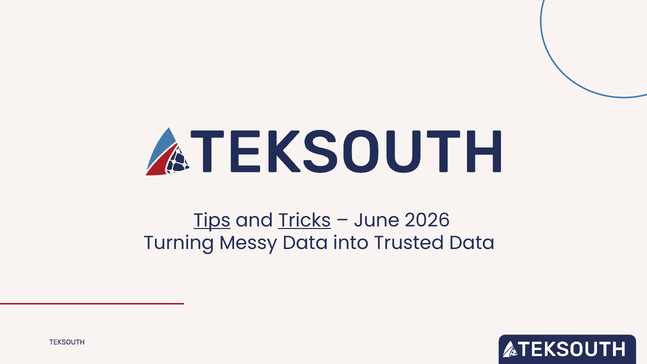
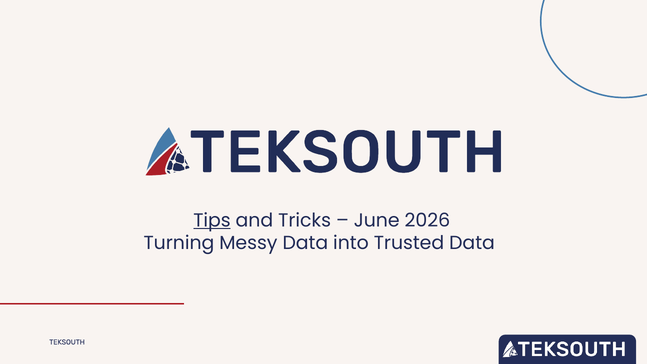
Tricks underline: present -> none
